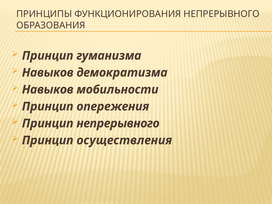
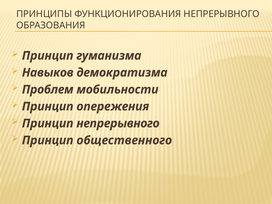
Навыков at (48, 90): Навыков -> Проблем
осуществления: осуществления -> общественного
